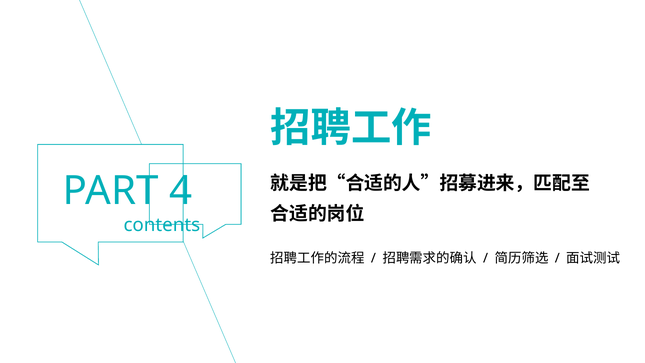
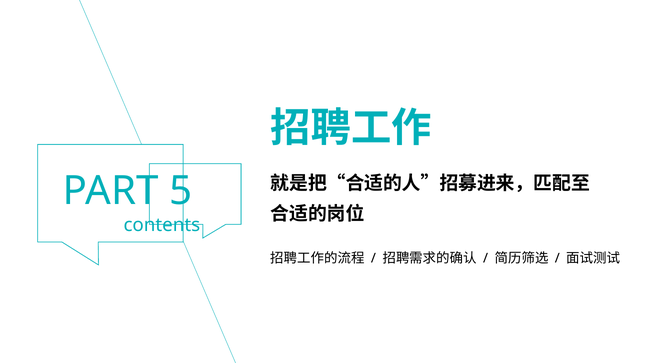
4: 4 -> 5
